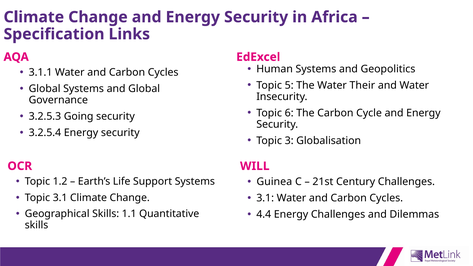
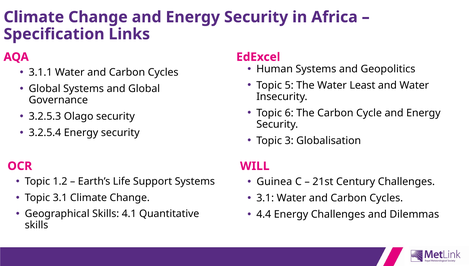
Their: Their -> Least
Going: Going -> Olago
1.1: 1.1 -> 4.1
